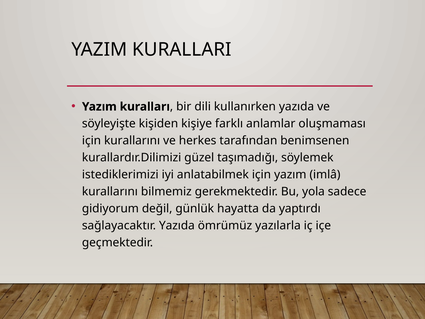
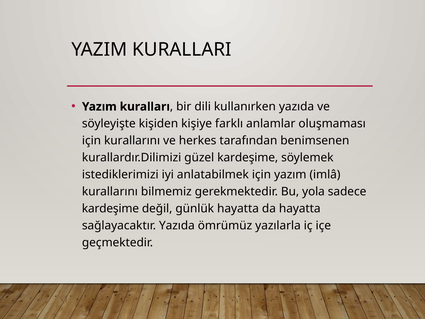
güzel taşımadığı: taşımadığı -> kardeşime
gidiyorum at (110, 209): gidiyorum -> kardeşime
da yaptırdı: yaptırdı -> hayatta
